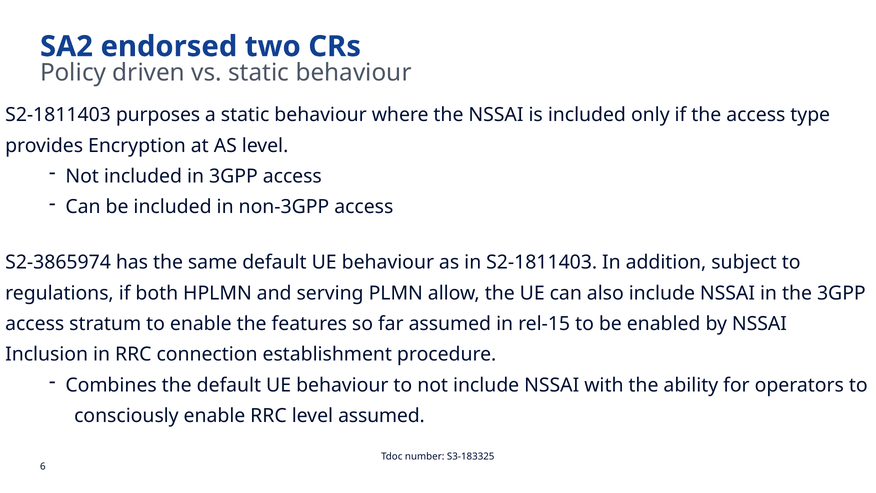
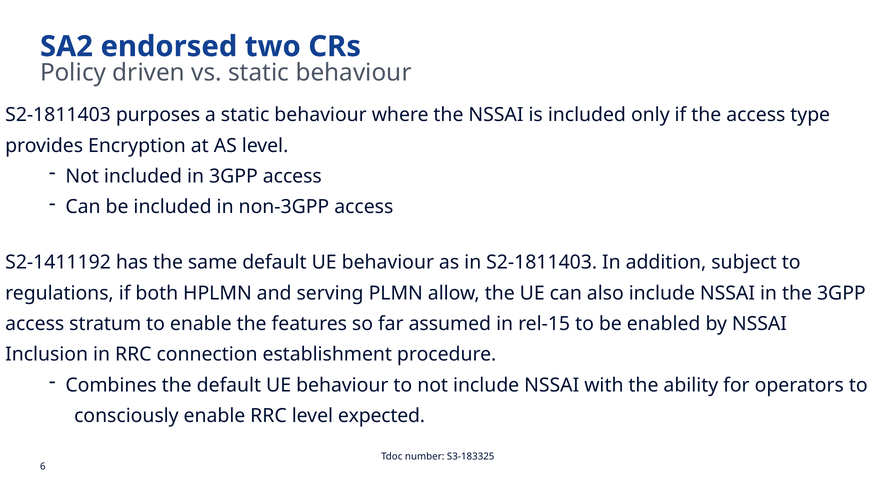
S2-3865974: S2-3865974 -> S2-1411192
level assumed: assumed -> expected
